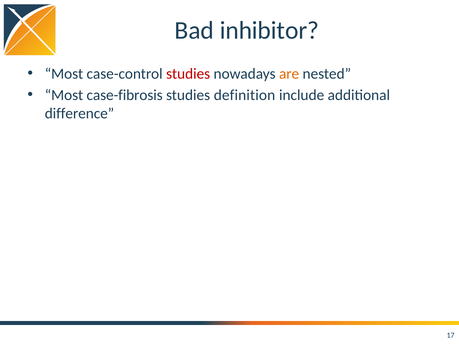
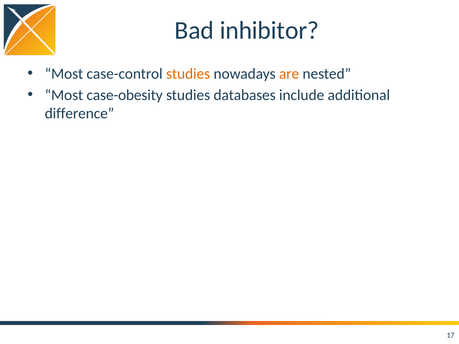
studies at (188, 74) colour: red -> orange
case-fibrosis: case-fibrosis -> case-obesity
definition: definition -> databases
